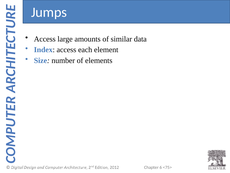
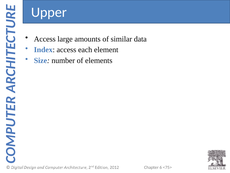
Jumps: Jumps -> Upper
